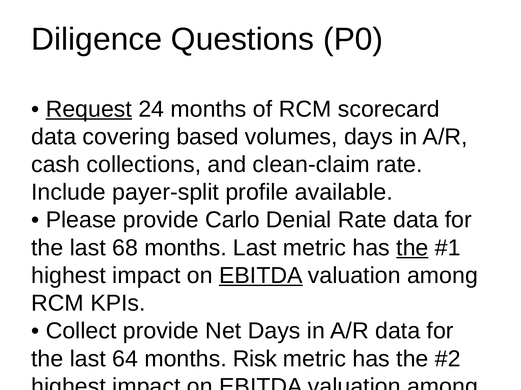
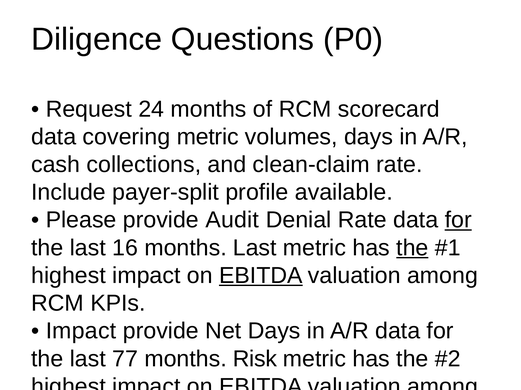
Request underline: present -> none
covering based: based -> metric
Carlo: Carlo -> Audit
for at (458, 220) underline: none -> present
68: 68 -> 16
Collect at (81, 332): Collect -> Impact
64: 64 -> 77
